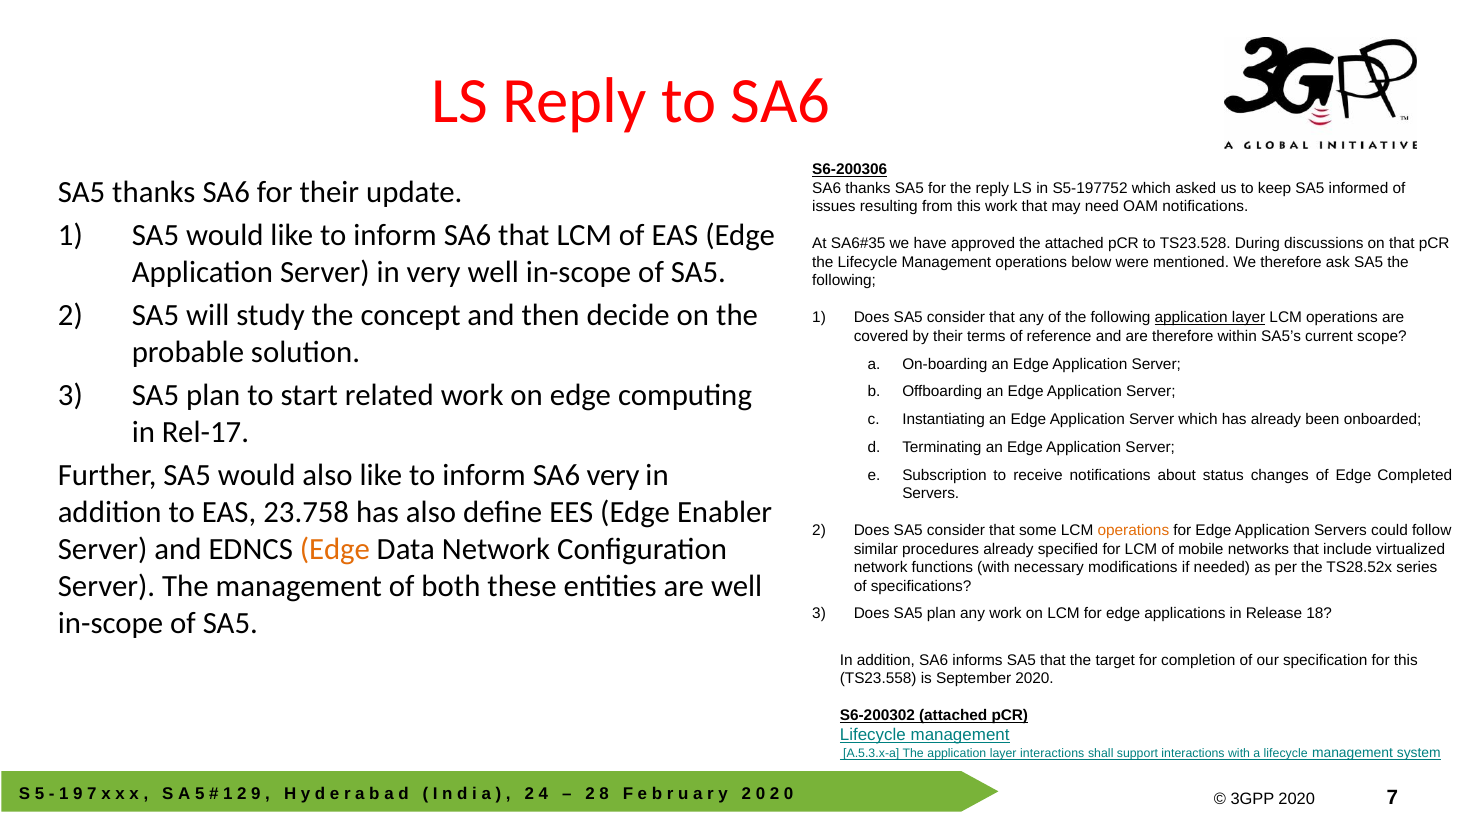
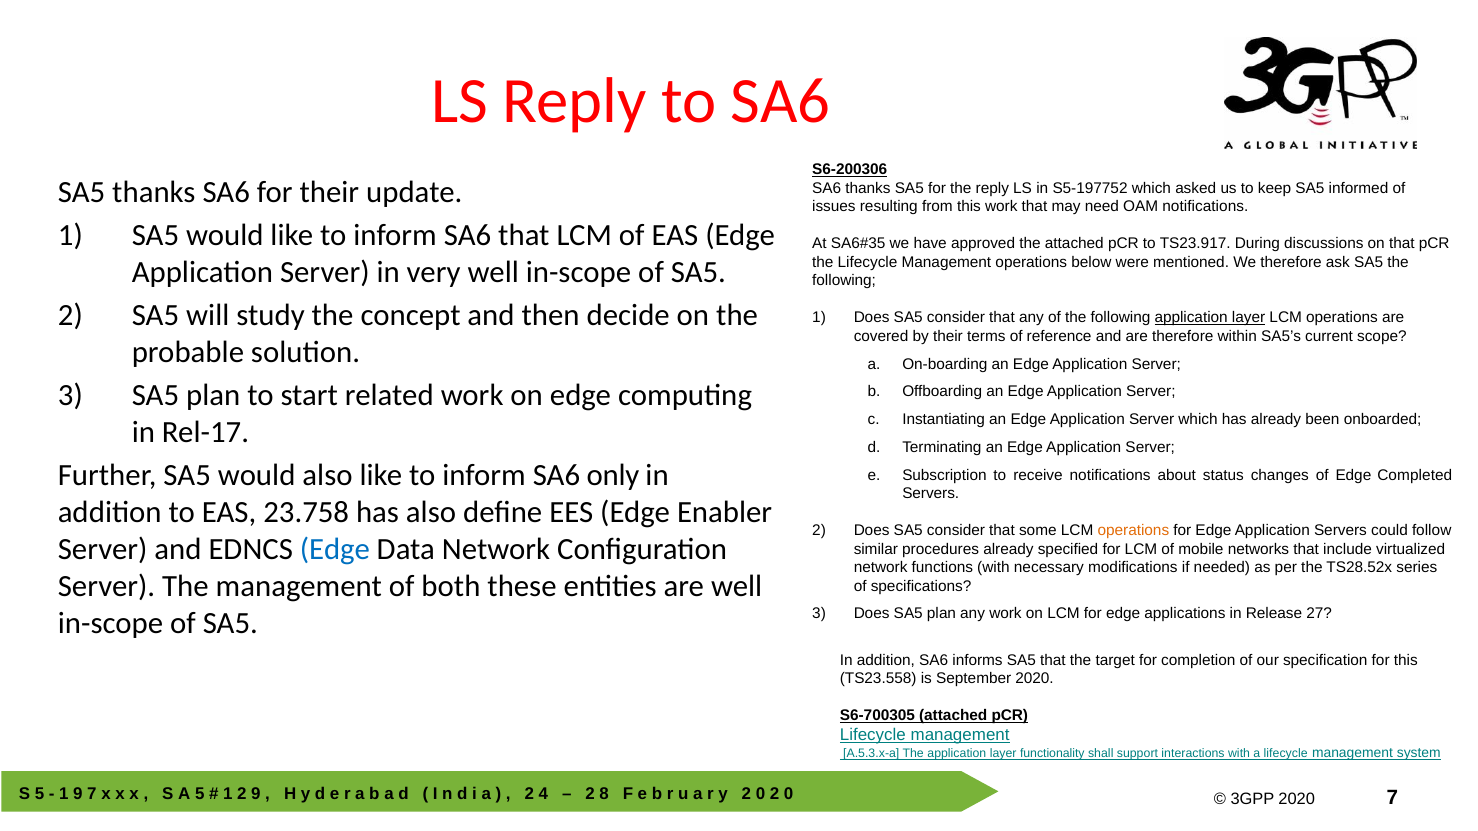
TS23.528: TS23.528 -> TS23.917
SA6 very: very -> only
Edge at (335, 550) colour: orange -> blue
18: 18 -> 27
S6-200302: S6-200302 -> S6-700305
layer interactions: interactions -> functionality
